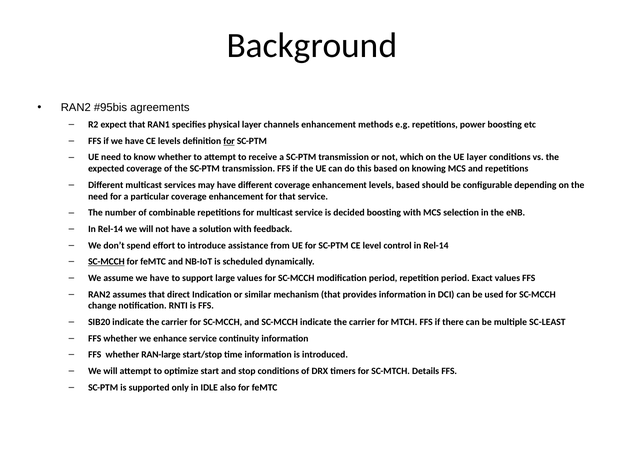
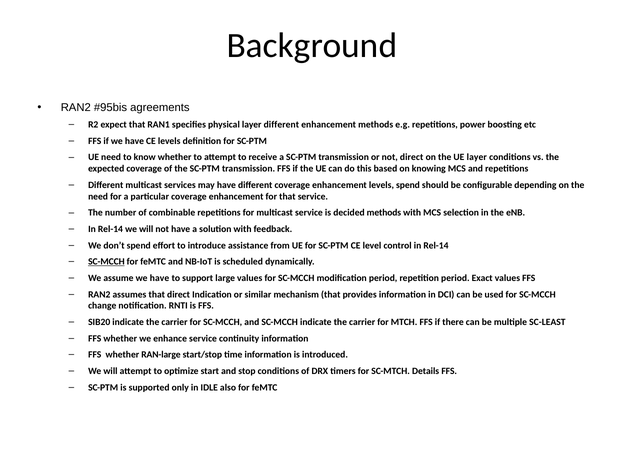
layer channels: channels -> different
for at (229, 141) underline: present -> none
not which: which -> direct
levels based: based -> spend
decided boosting: boosting -> methods
